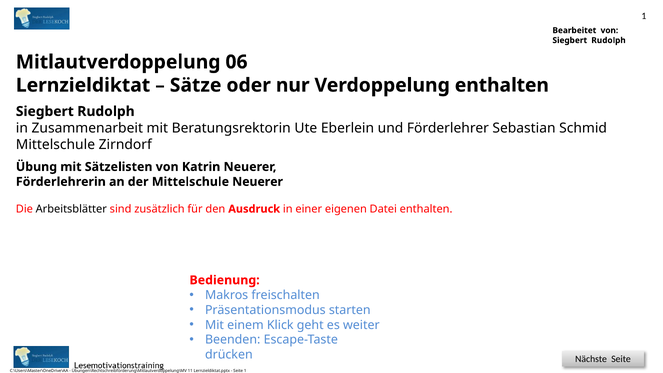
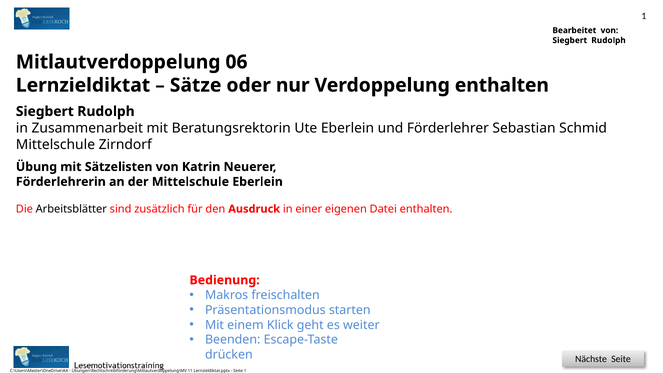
Mittelschule Neuerer: Neuerer -> Eberlein
